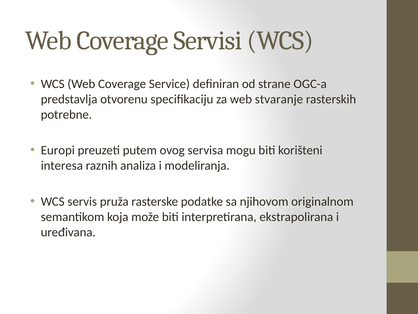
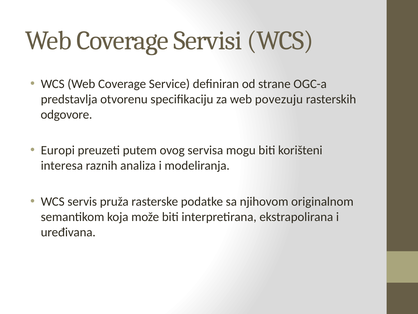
stvaranje: stvaranje -> povezuju
potrebne: potrebne -> odgovore
